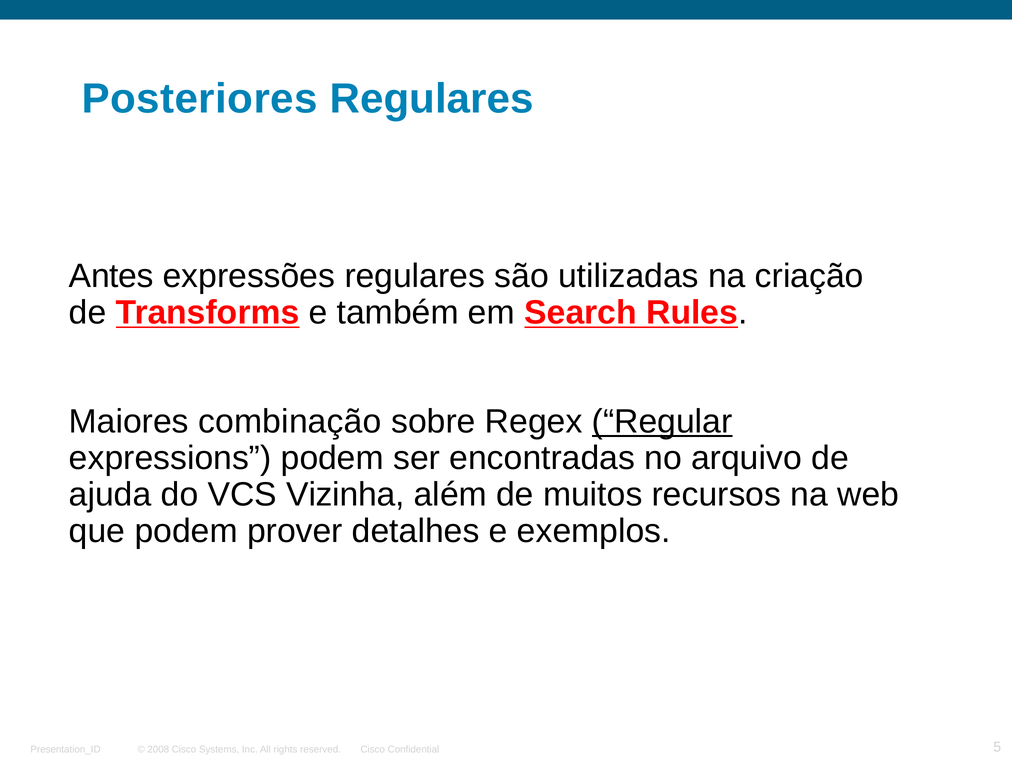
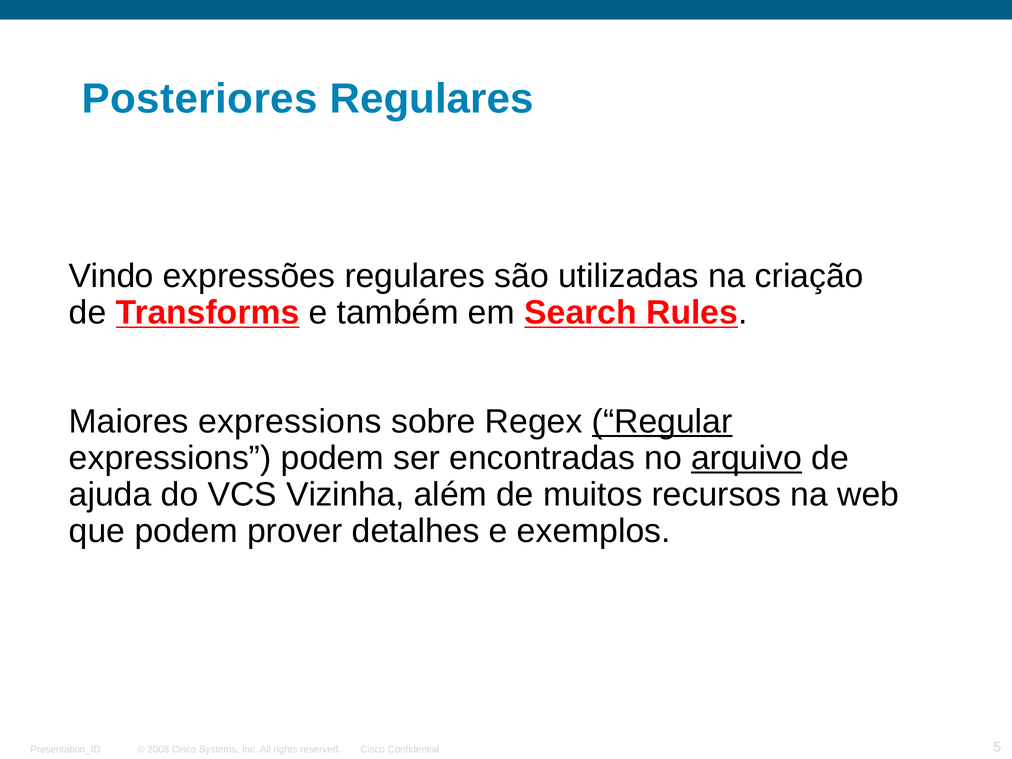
Antes: Antes -> Vindo
Maiores combinação: combinação -> expressions
arquivo underline: none -> present
